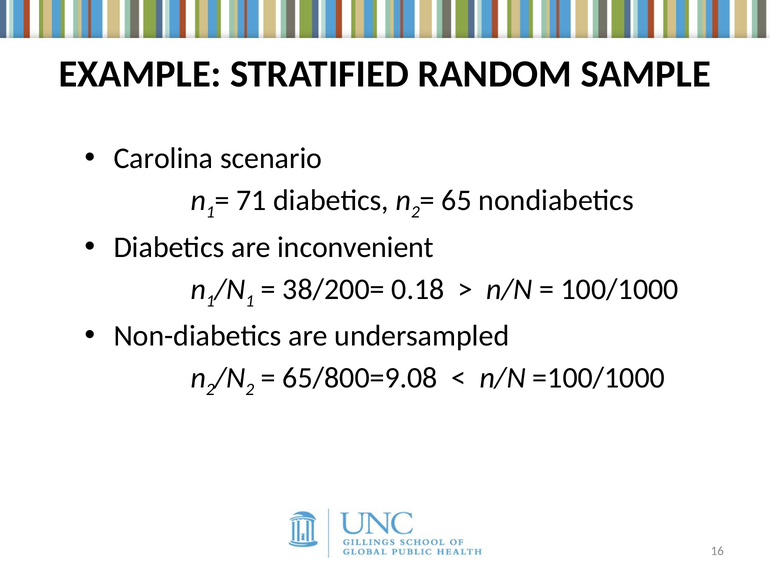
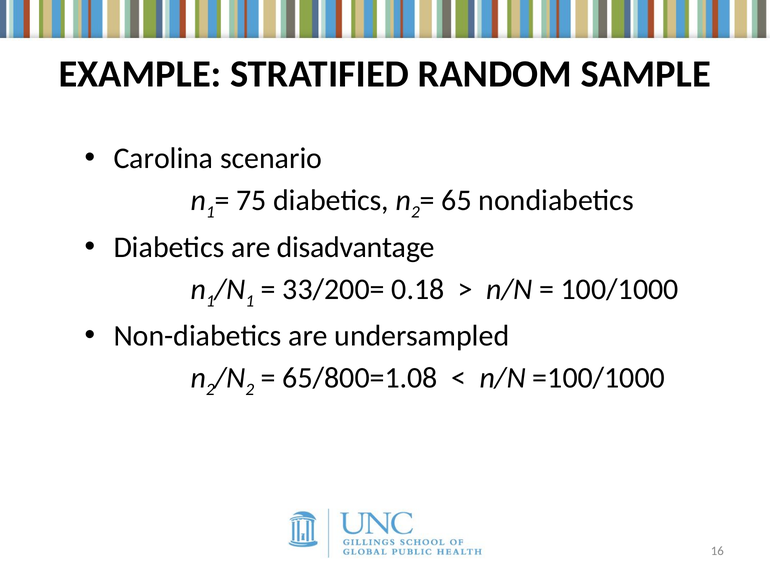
71: 71 -> 75
inconvenient: inconvenient -> disadvantage
38/200=: 38/200= -> 33/200=
65/800=9.08: 65/800=9.08 -> 65/800=1.08
